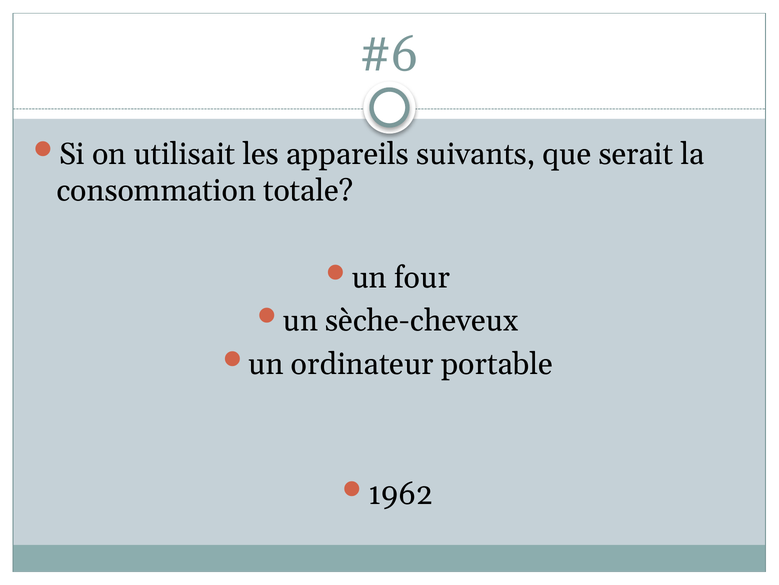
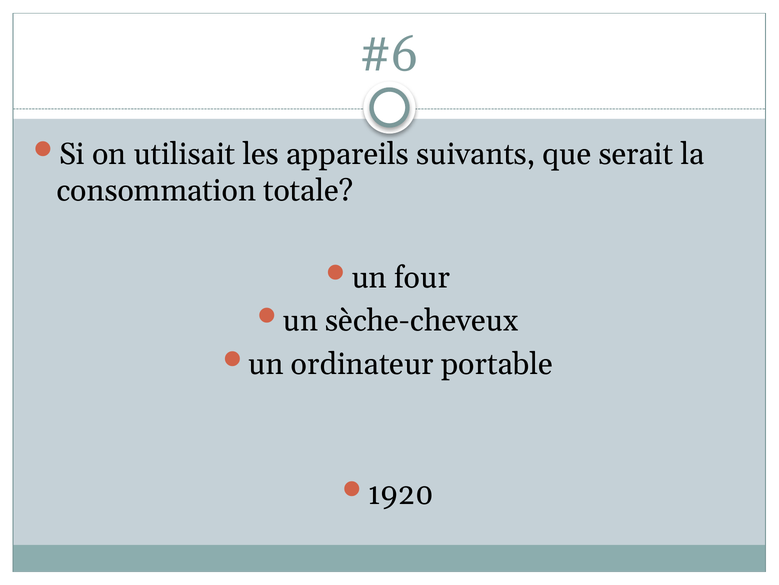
1962: 1962 -> 1920
